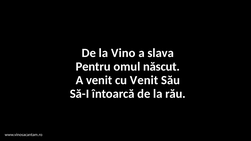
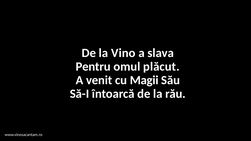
născut: născut -> plăcut
cu Venit: Venit -> Magii
